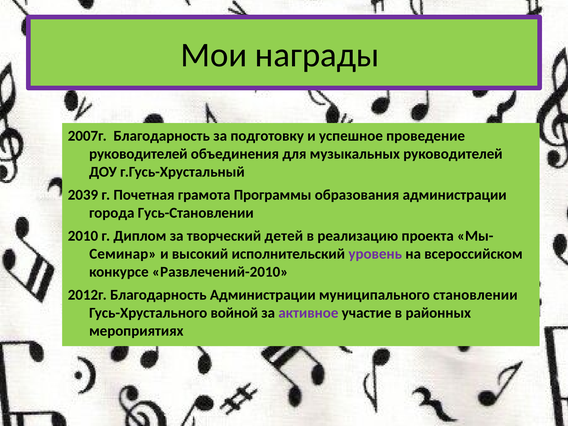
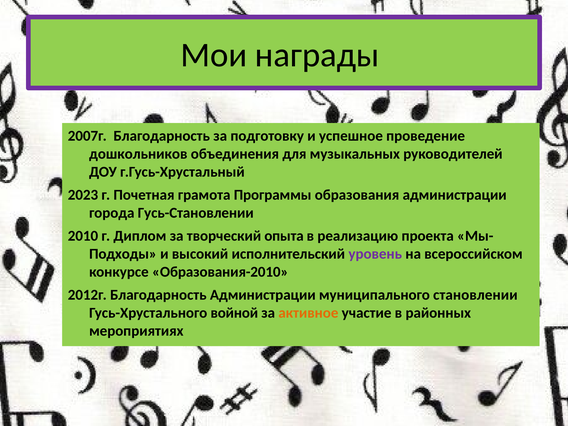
руководителей at (138, 154): руководителей -> дошкольников
2039: 2039 -> 2023
детей: детей -> опыта
Семинар: Семинар -> Подходы
Развлечений-2010: Развлечений-2010 -> Образования-2010
активное colour: purple -> orange
